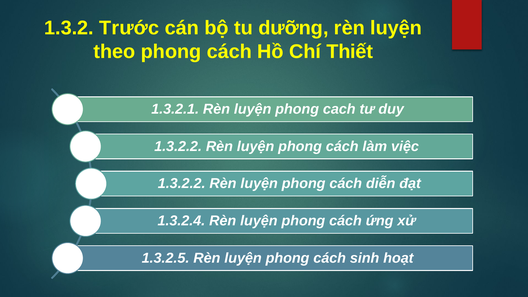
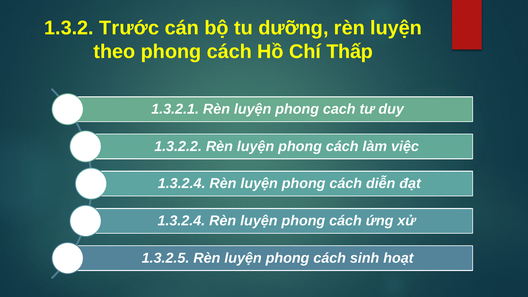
Thiết: Thiết -> Thấp
1.3.2.2 at (182, 184): 1.3.2.2 -> 1.3.2.4
